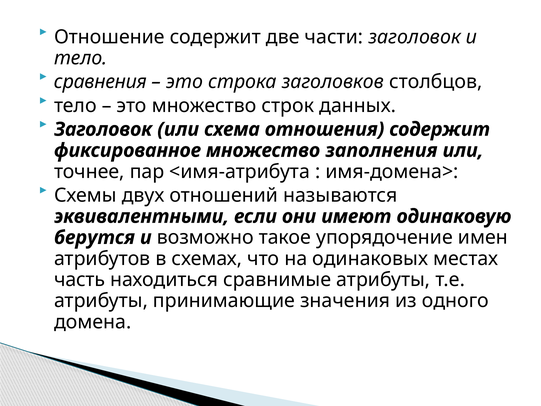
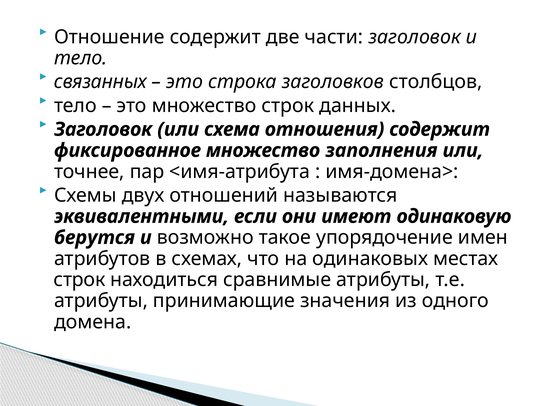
сравнения: сравнения -> связанных
часть at (80, 280): часть -> строк
